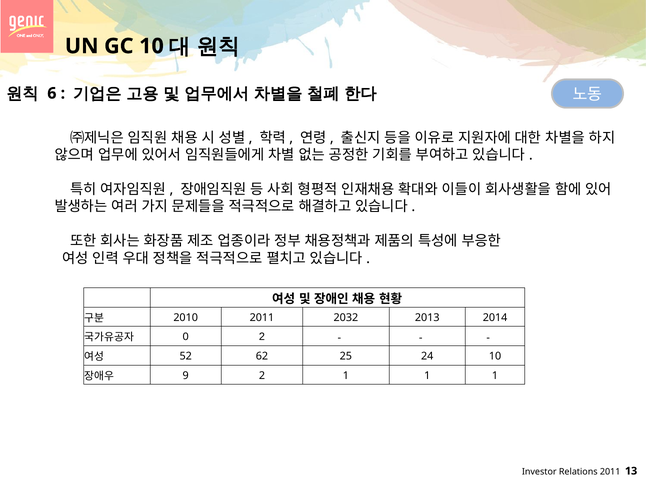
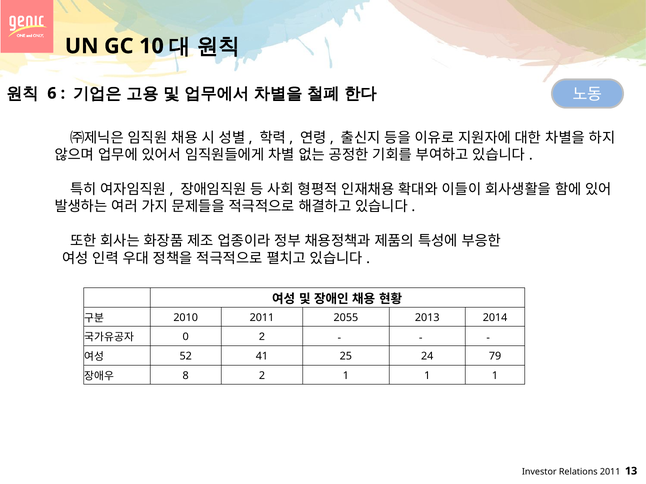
2032: 2032 -> 2055
62: 62 -> 41
24 10: 10 -> 79
9: 9 -> 8
